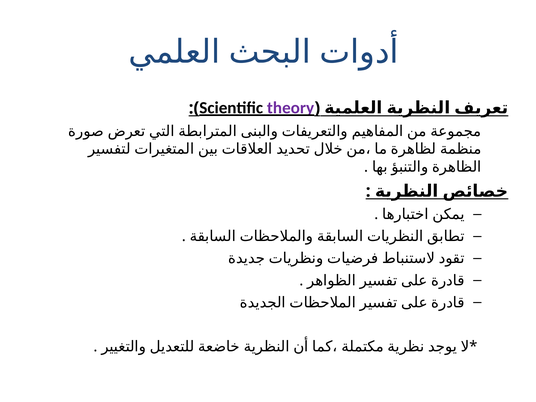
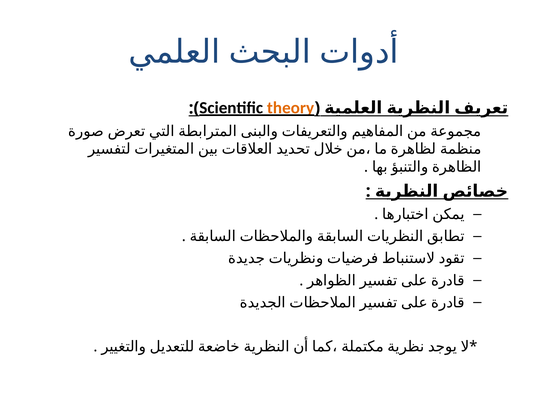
theory colour: purple -> orange
